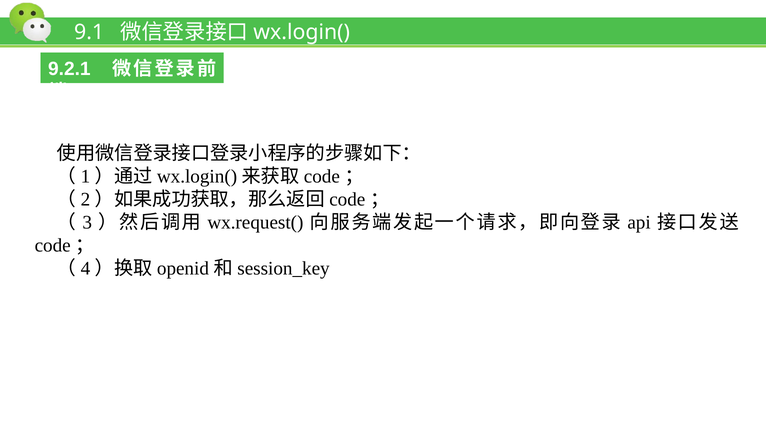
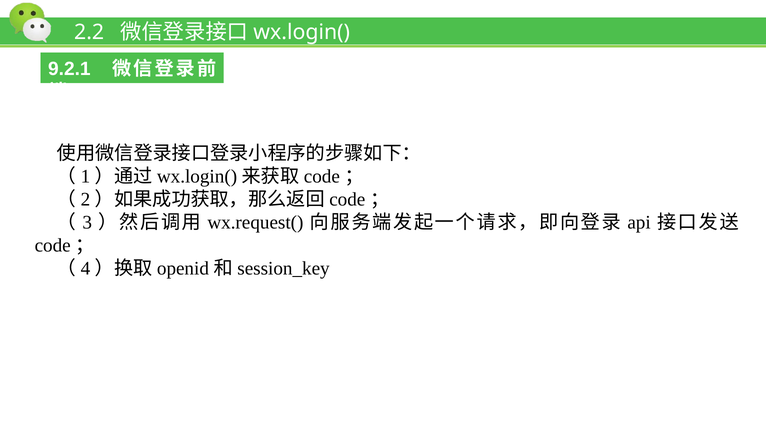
9.1: 9.1 -> 2.2
